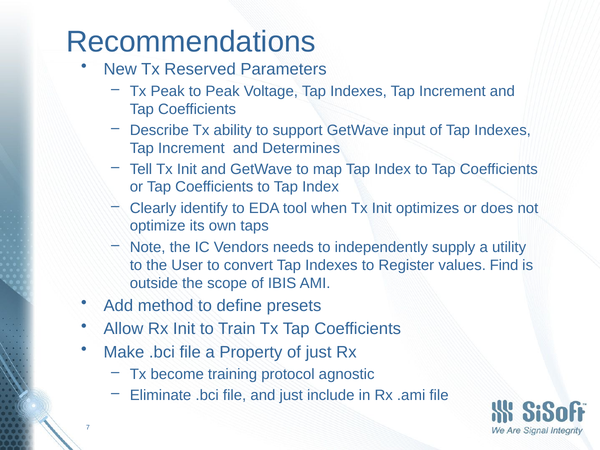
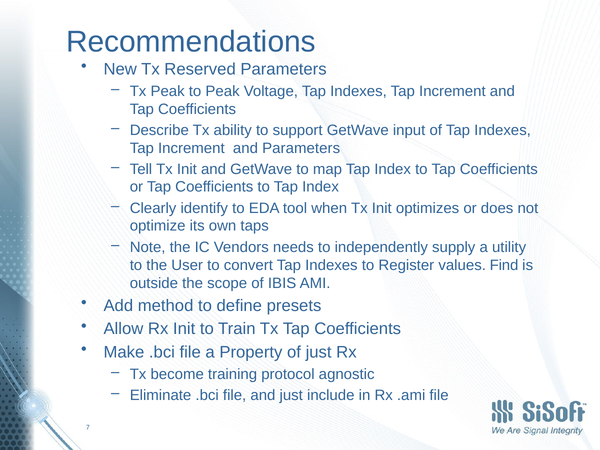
and Determines: Determines -> Parameters
